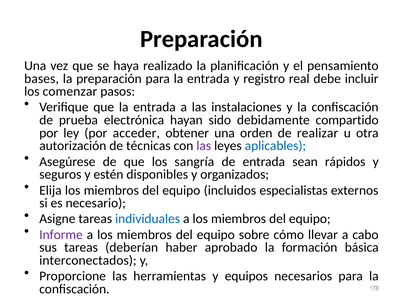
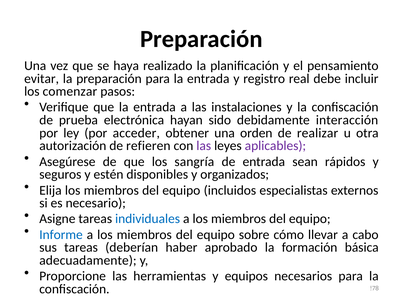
bases: bases -> evitar
compartido: compartido -> interacción
técnicas: técnicas -> refieren
aplicables colour: blue -> purple
Informe colour: purple -> blue
interconectados: interconectados -> adecuadamente
